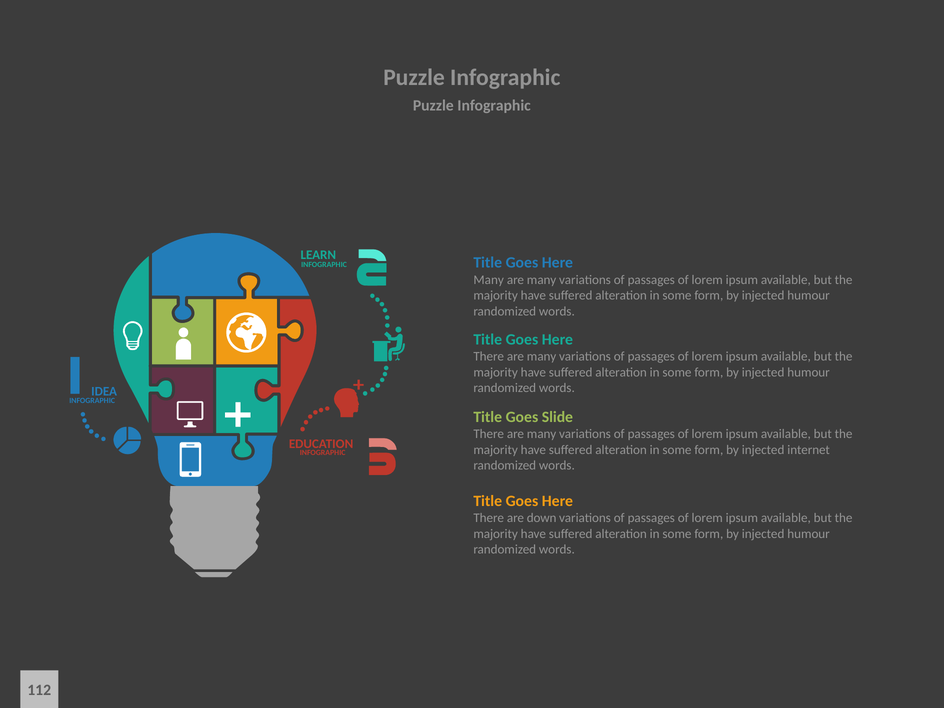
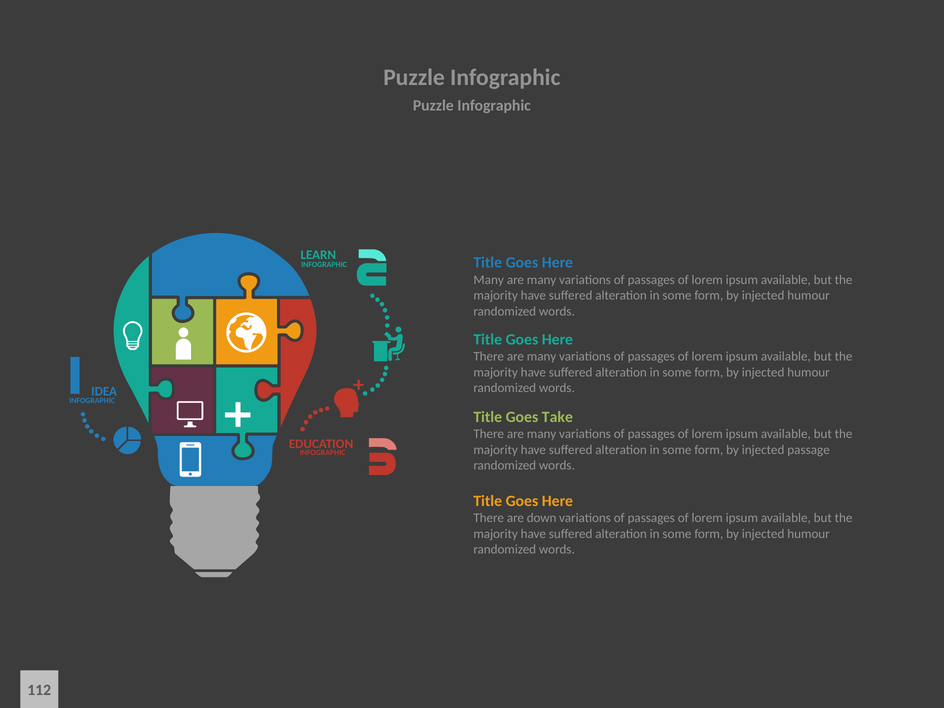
Slide: Slide -> Take
internet: internet -> passage
